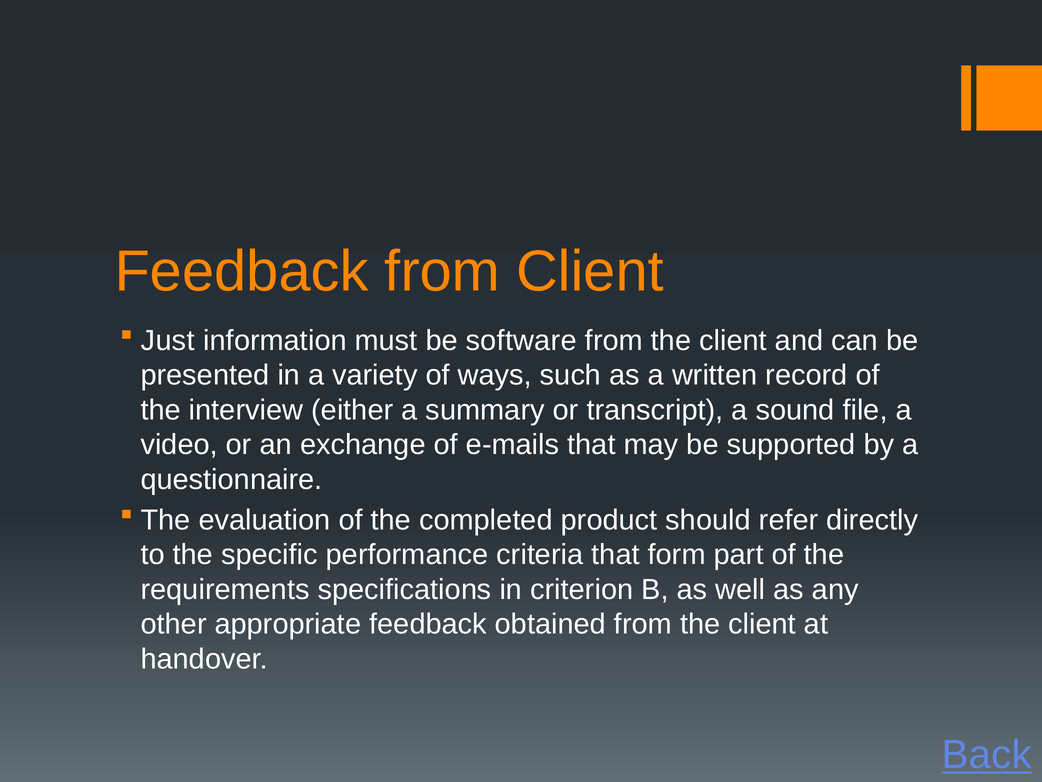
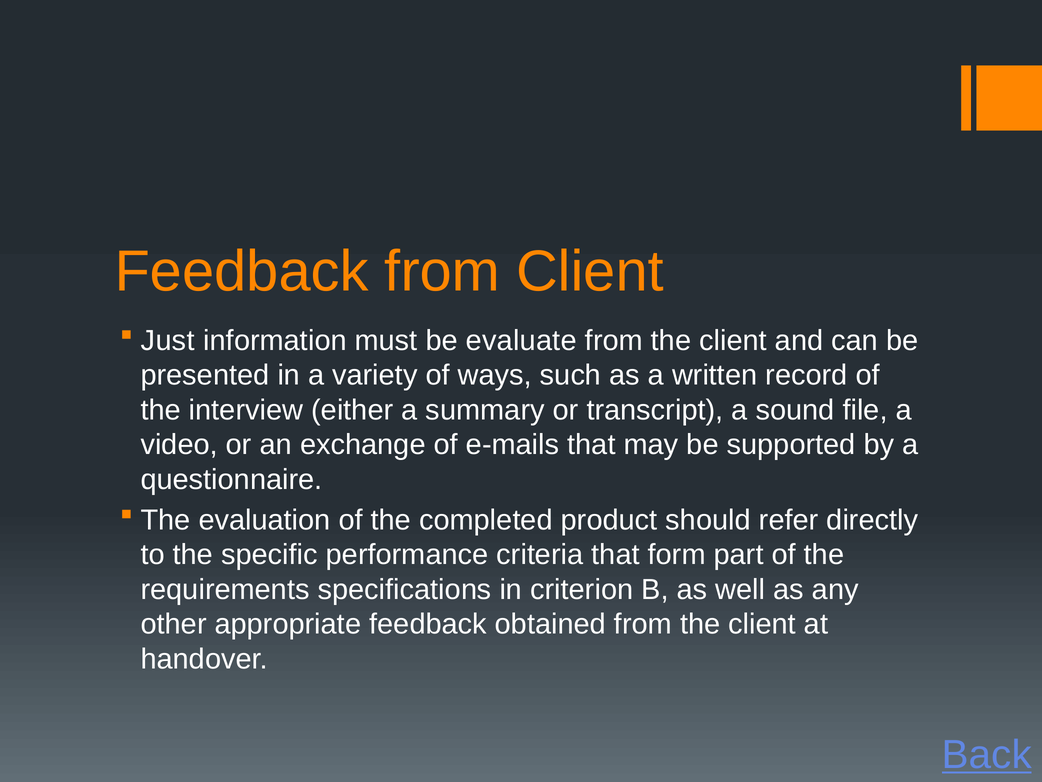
software: software -> evaluate
